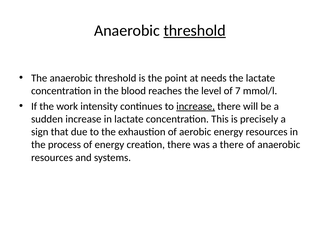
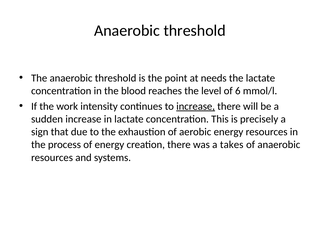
threshold at (195, 31) underline: present -> none
7: 7 -> 6
a there: there -> takes
